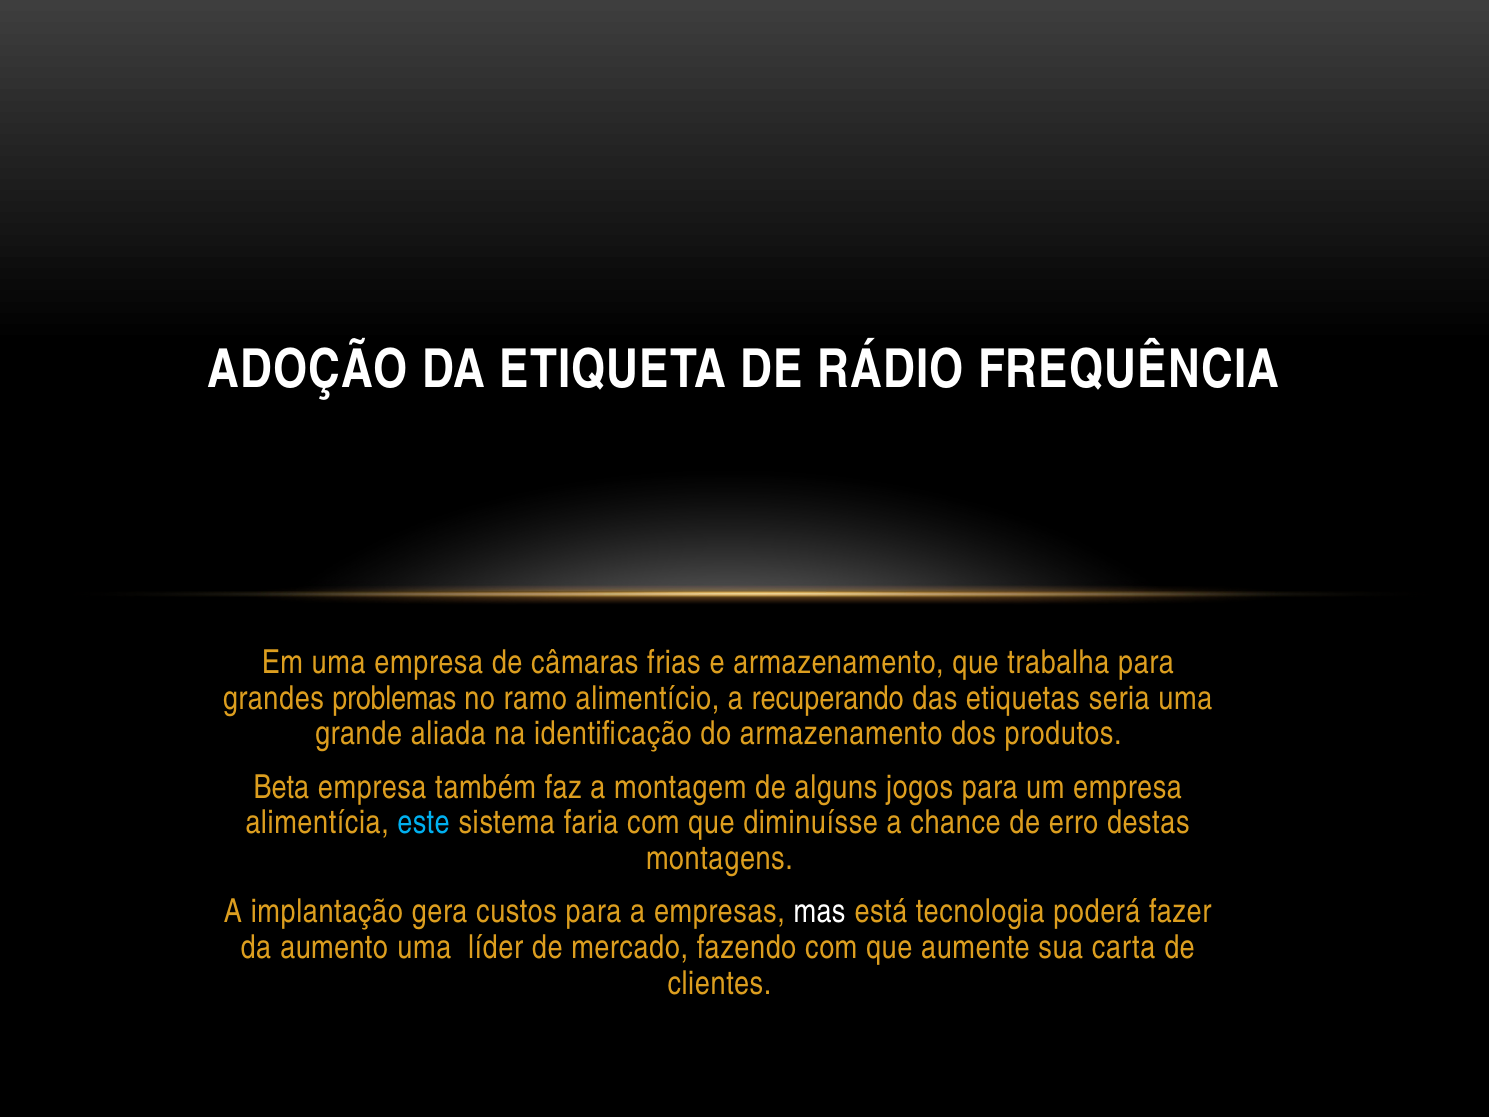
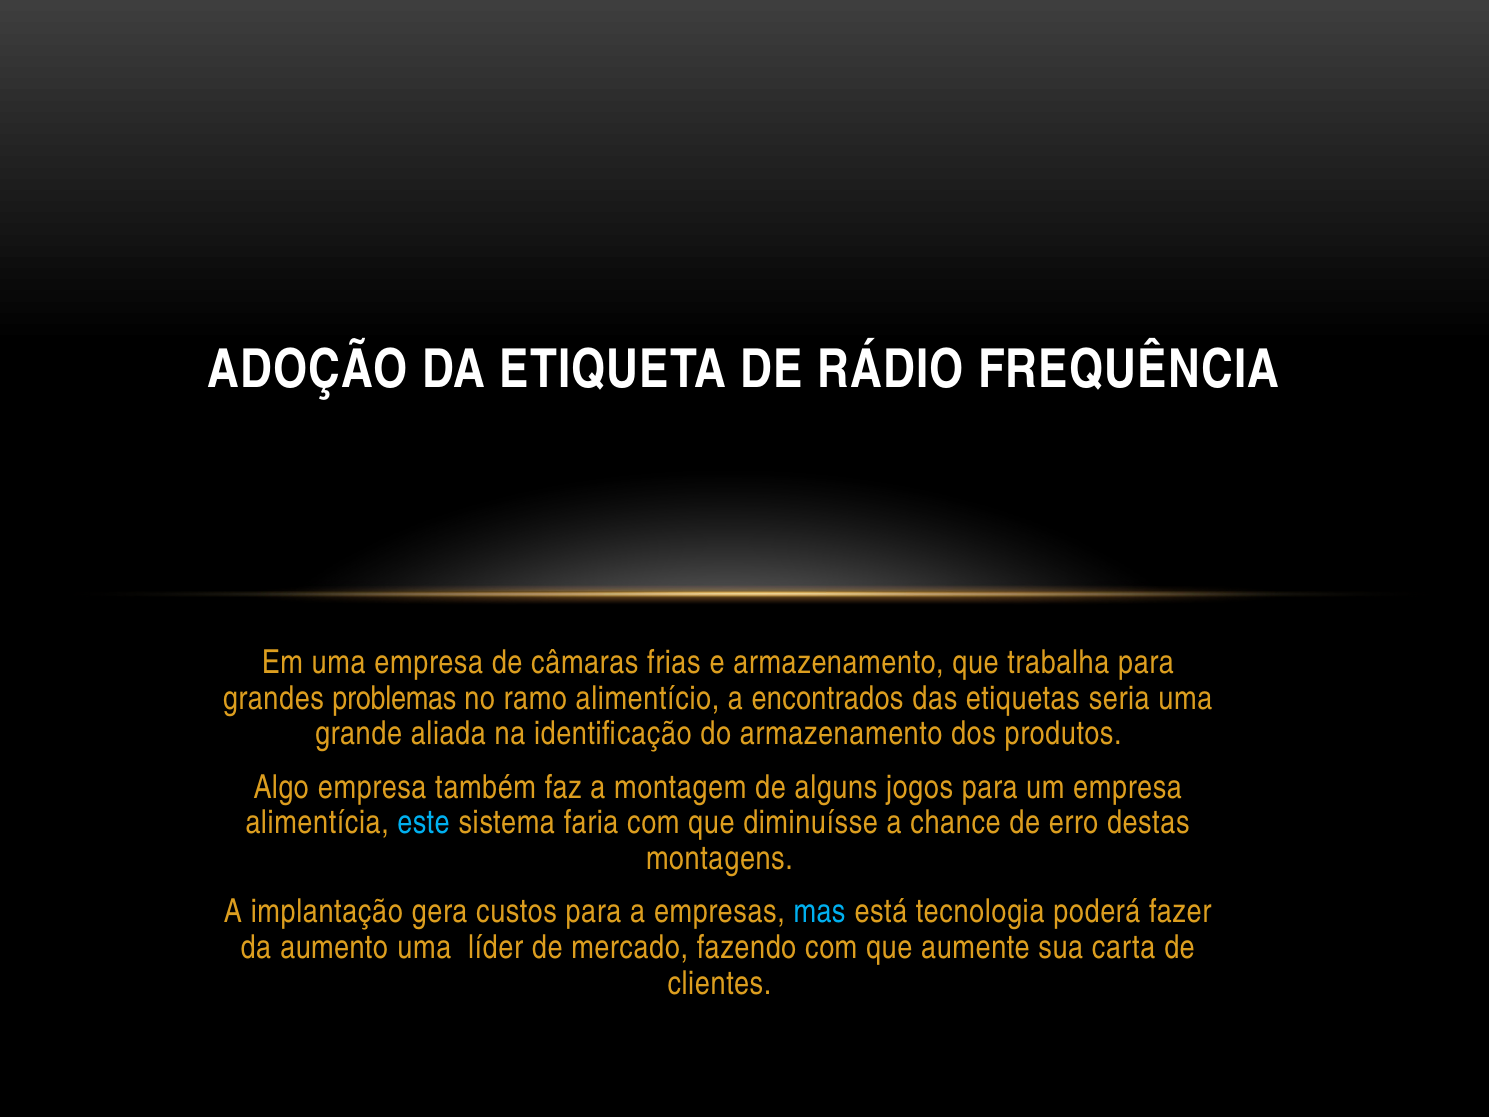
recuperando: recuperando -> encontrados
Beta: Beta -> Algo
mas colour: white -> light blue
